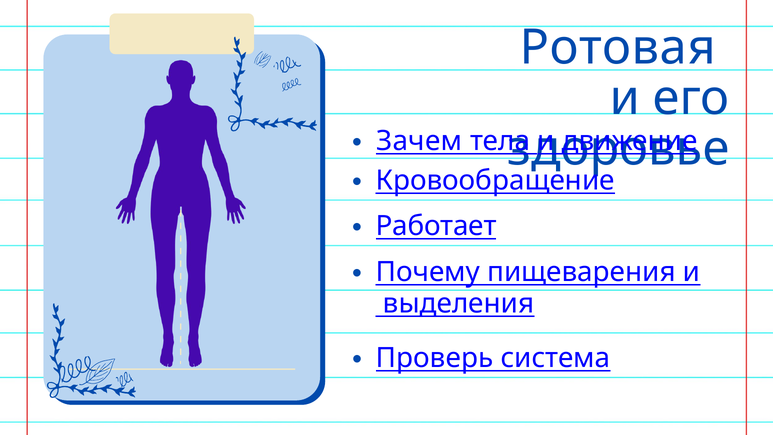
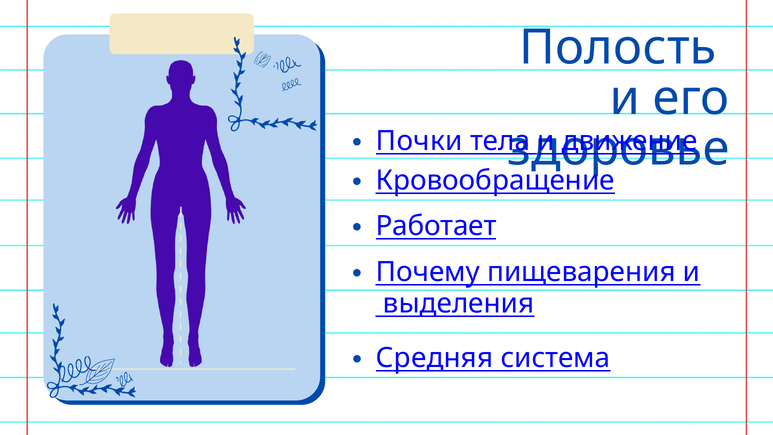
Ротовая: Ротовая -> Полость
Зачем: Зачем -> Почки
Проверь: Проверь -> Средняя
